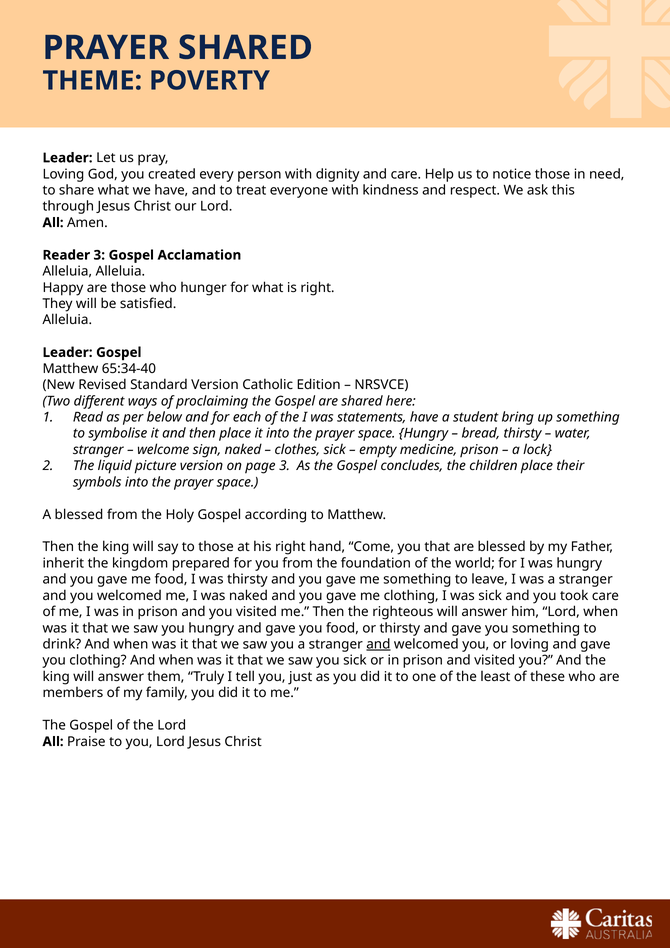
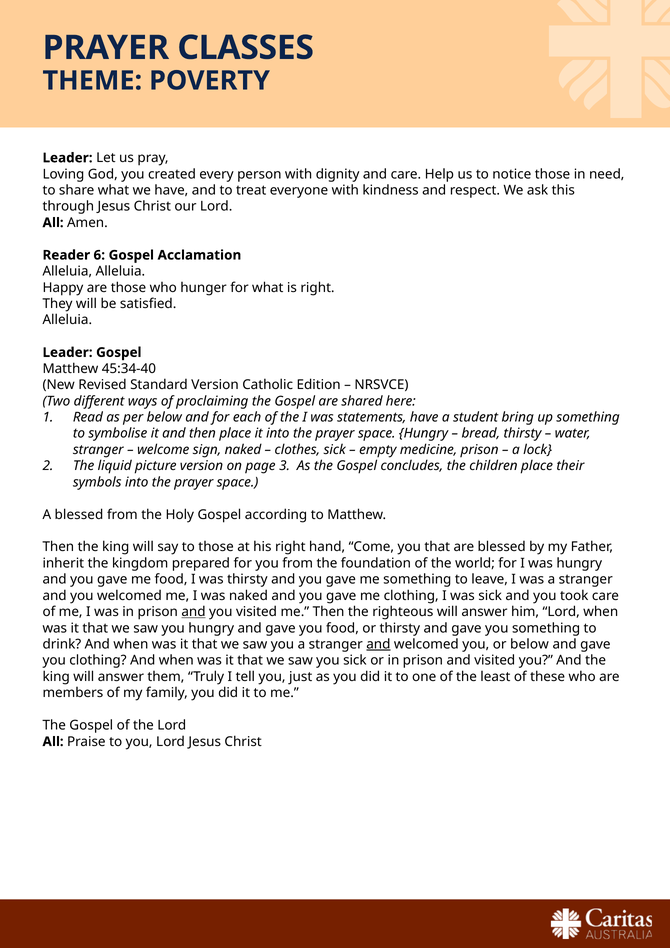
PRAYER SHARED: SHARED -> CLASSES
Reader 3: 3 -> 6
65:34-40: 65:34-40 -> 45:34-40
and at (194, 612) underline: none -> present
or loving: loving -> below
